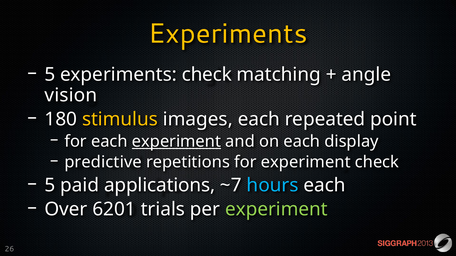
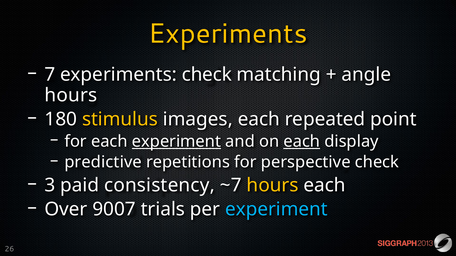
5 at (50, 75): 5 -> 7
vision at (71, 95): vision -> hours
each at (302, 142) underline: none -> present
for experiment: experiment -> perspective
5 at (50, 186): 5 -> 3
applications: applications -> consistency
hours at (273, 186) colour: light blue -> yellow
6201: 6201 -> 9007
experiment at (276, 210) colour: light green -> light blue
